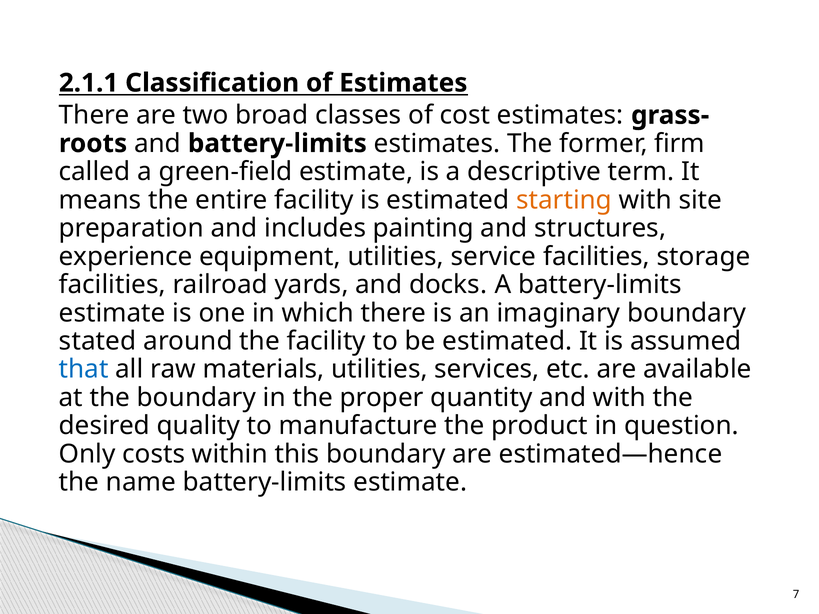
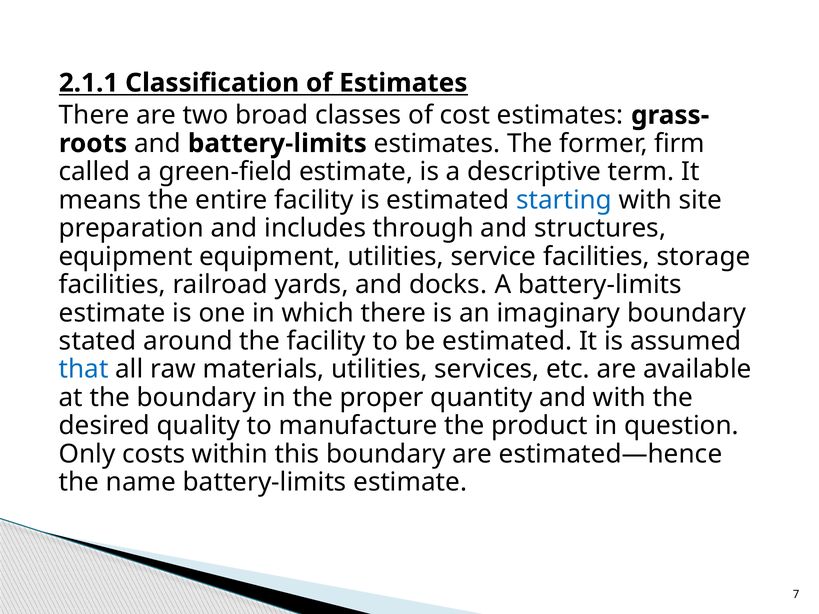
starting colour: orange -> blue
painting: painting -> through
experience at (126, 257): experience -> equipment
